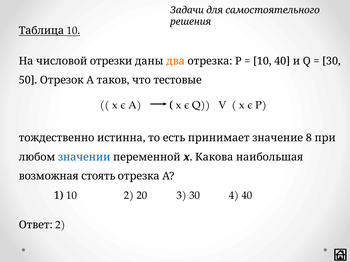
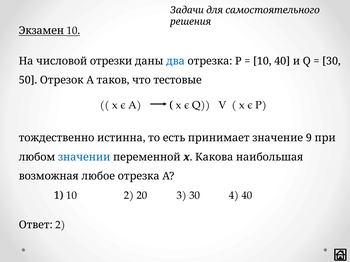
Таблица: Таблица -> Экзамен
два colour: orange -> blue
8: 8 -> 9
стоять: стоять -> любое
